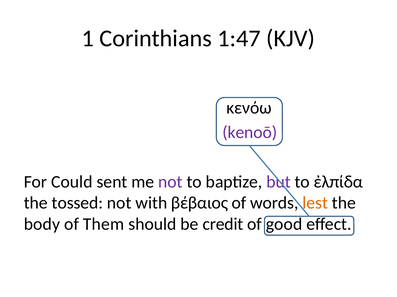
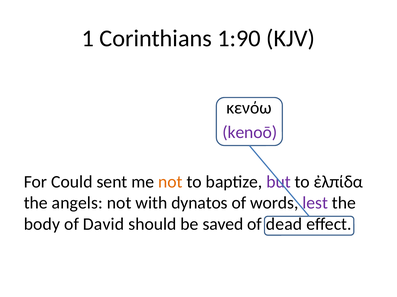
1:47: 1:47 -> 1:90
not at (170, 182) colour: purple -> orange
tossed: tossed -> angels
βέβαιος: βέβαιος -> dynatos
lest colour: orange -> purple
Them: Them -> David
credit: credit -> saved
good: good -> dead
